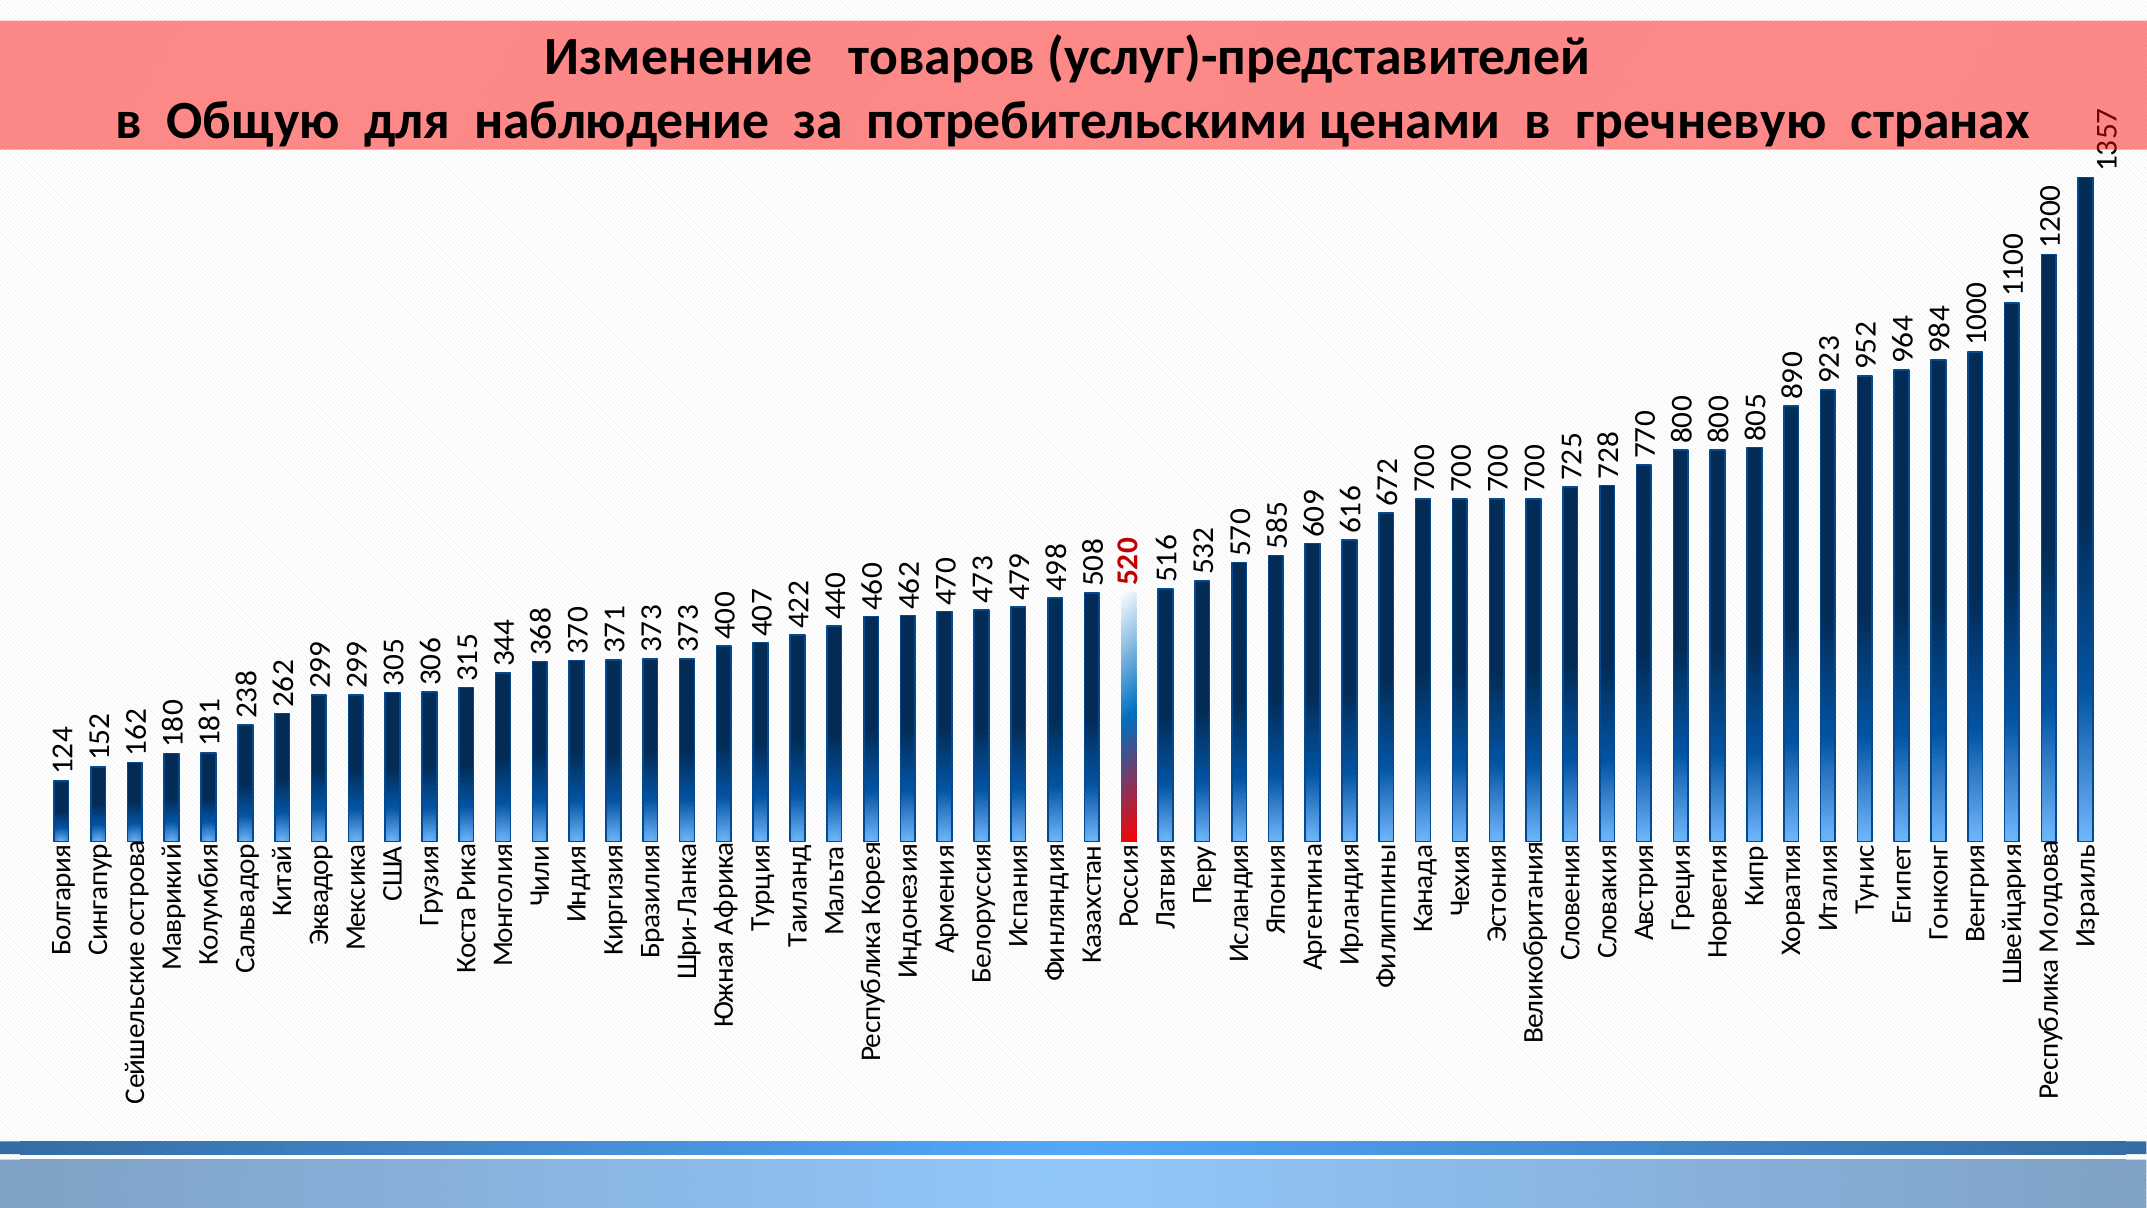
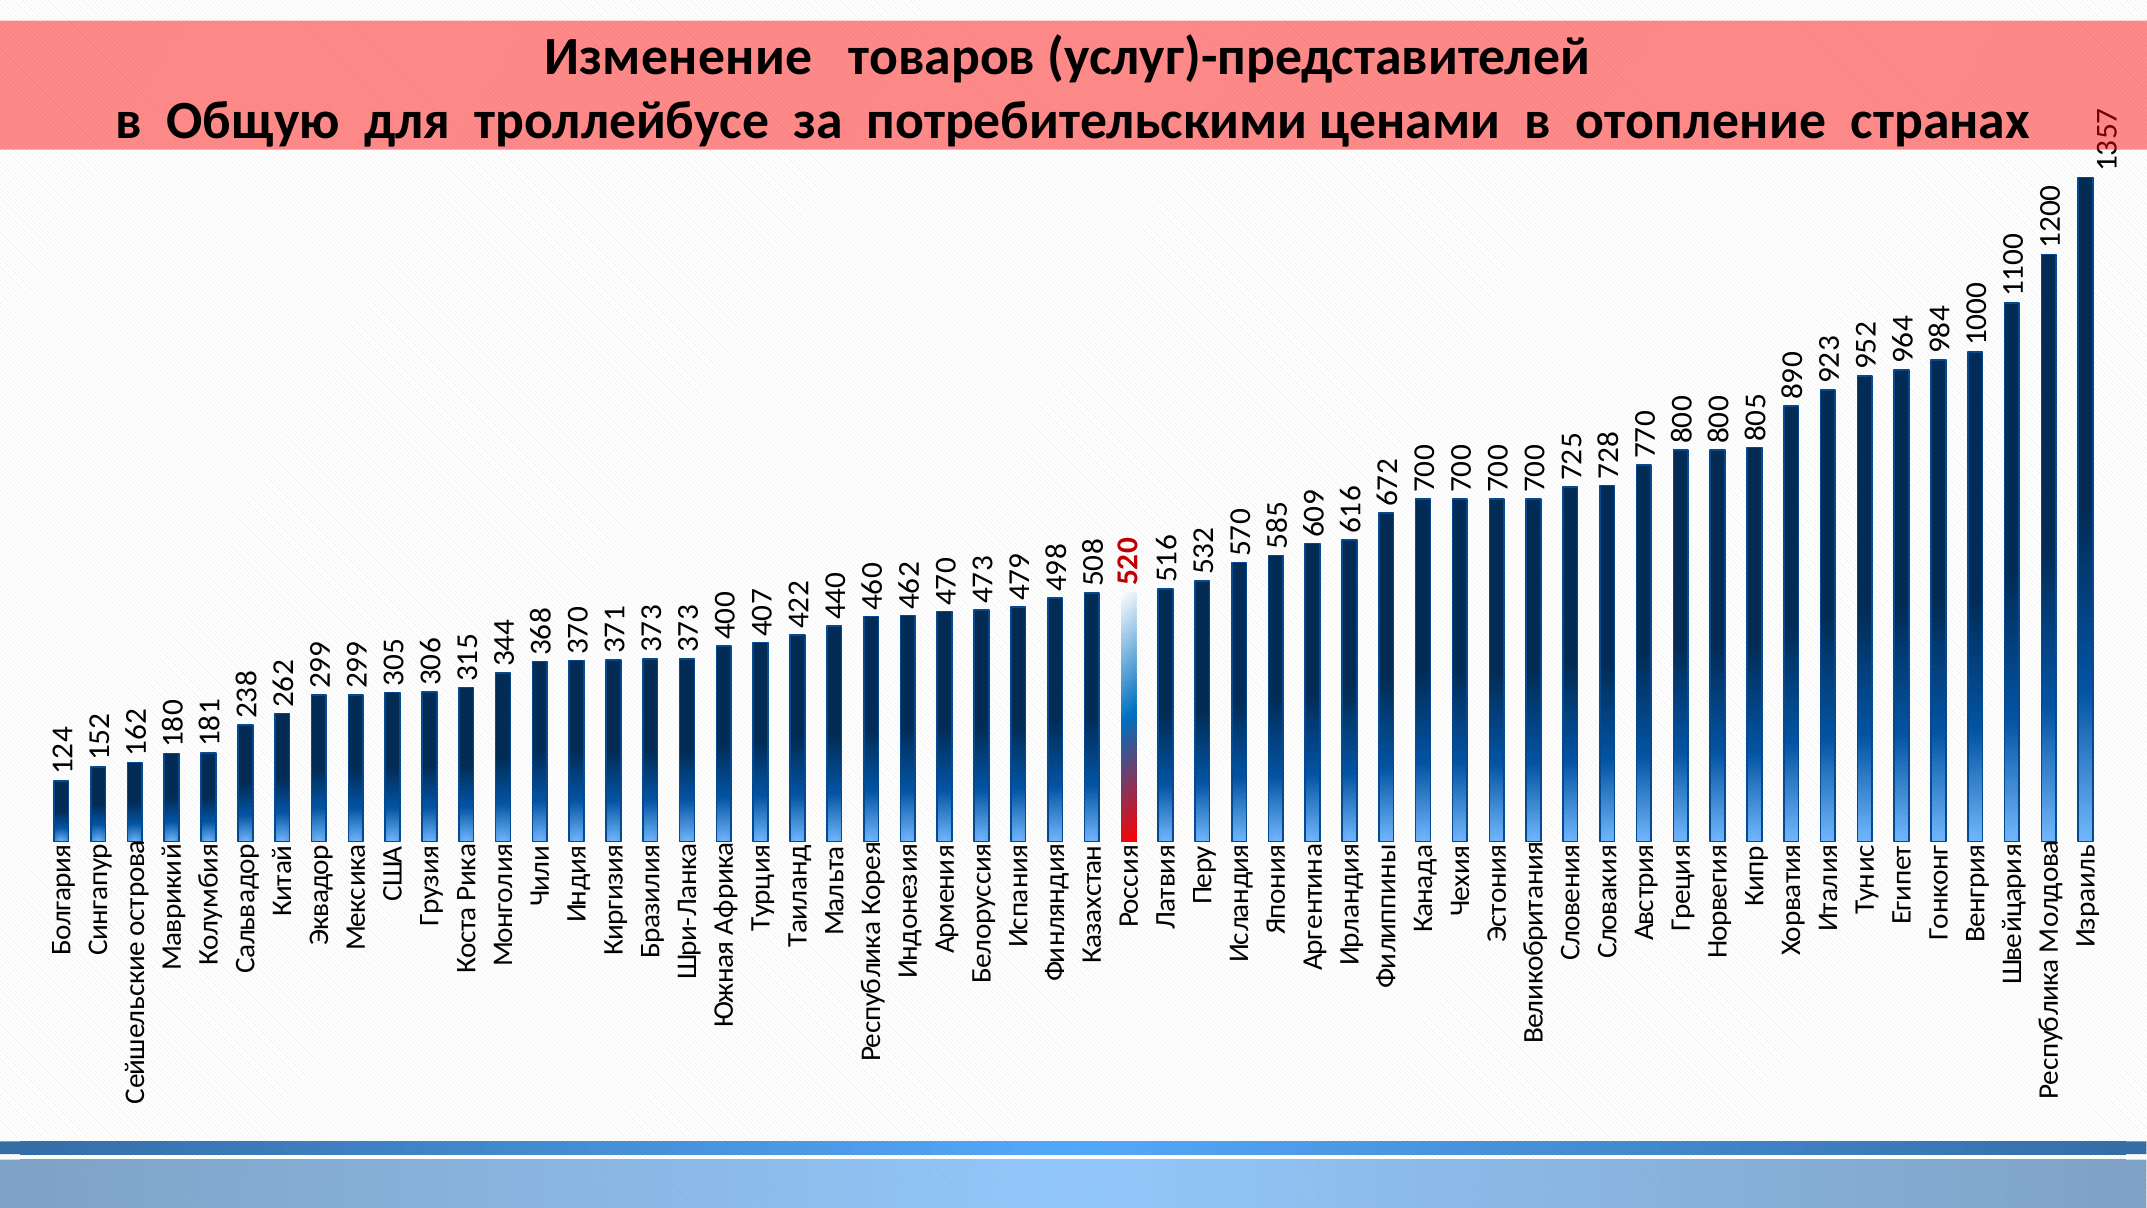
наблюдение: наблюдение -> троллейбусе
гречневую: гречневую -> отопление
